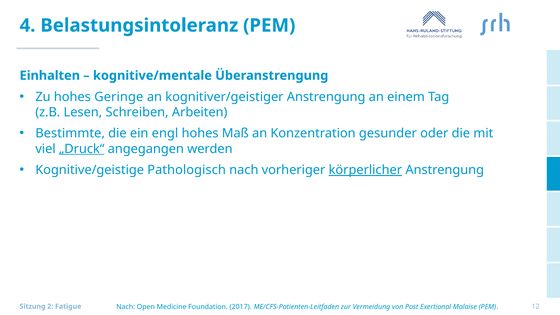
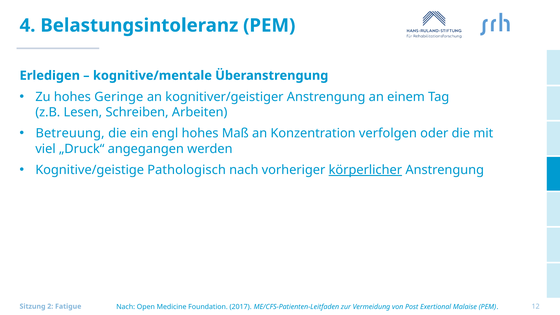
Einhalten: Einhalten -> Erledigen
Bestimmte: Bestimmte -> Betreuung
gesunder: gesunder -> verfolgen
„Druck“ underline: present -> none
